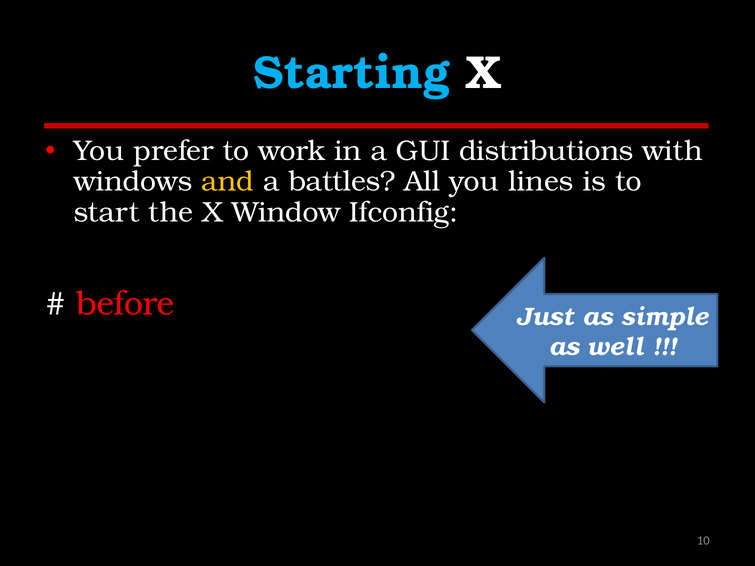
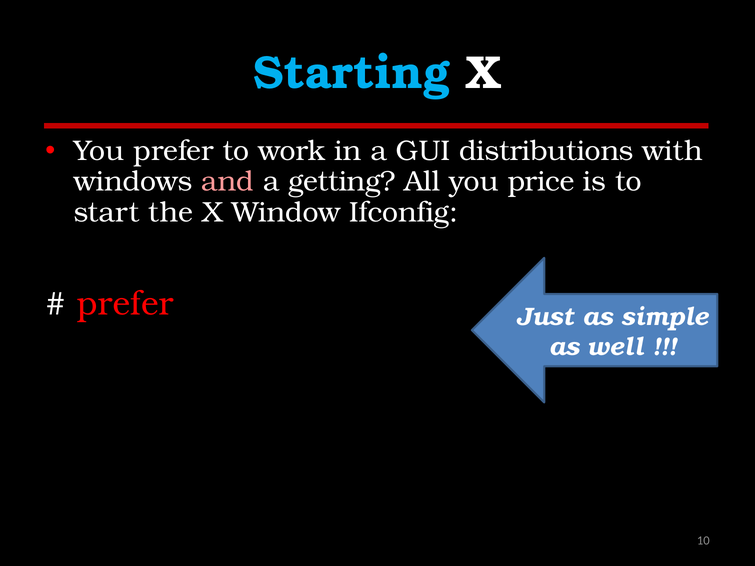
and colour: yellow -> pink
battles: battles -> getting
lines: lines -> price
before at (125, 304): before -> prefer
